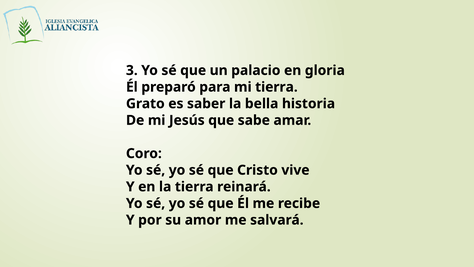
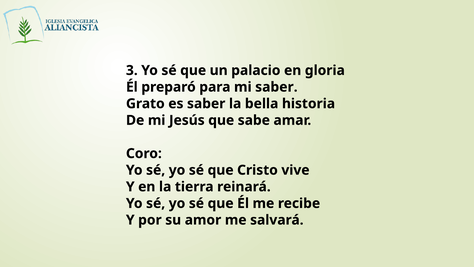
mi tierra: tierra -> saber
